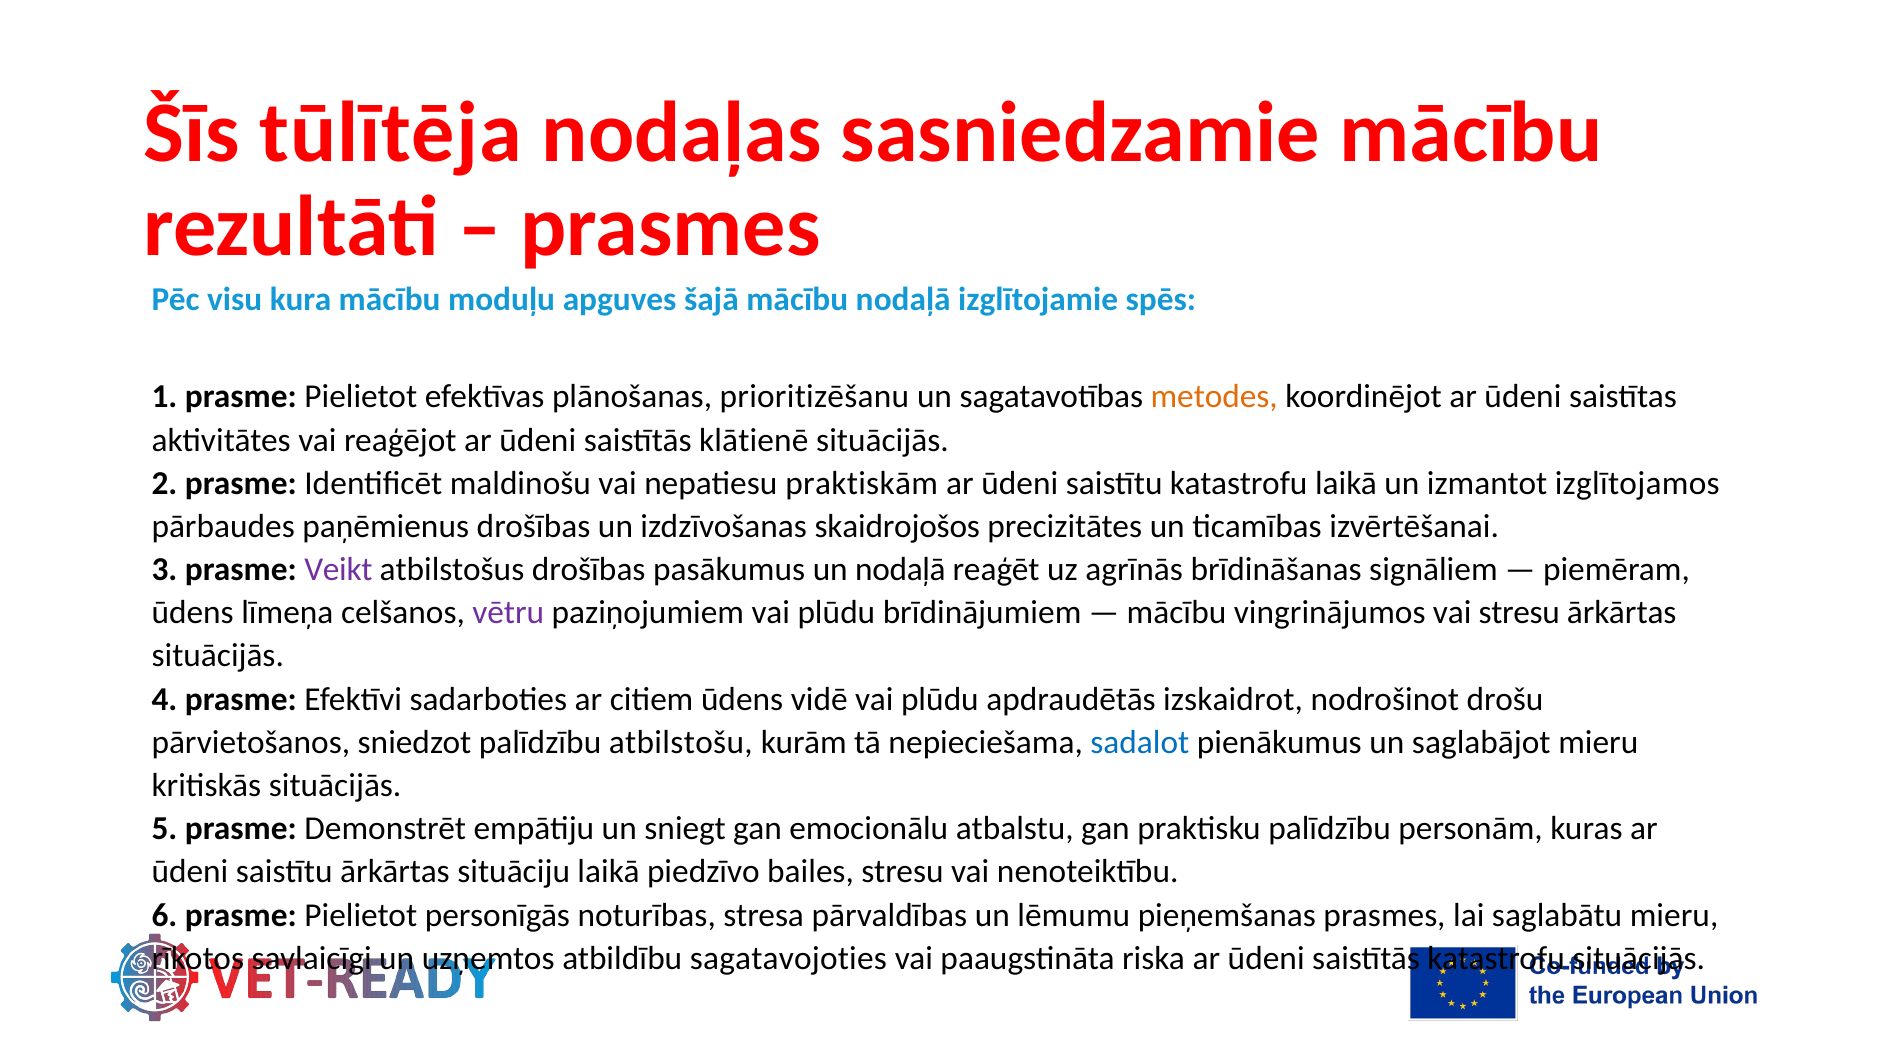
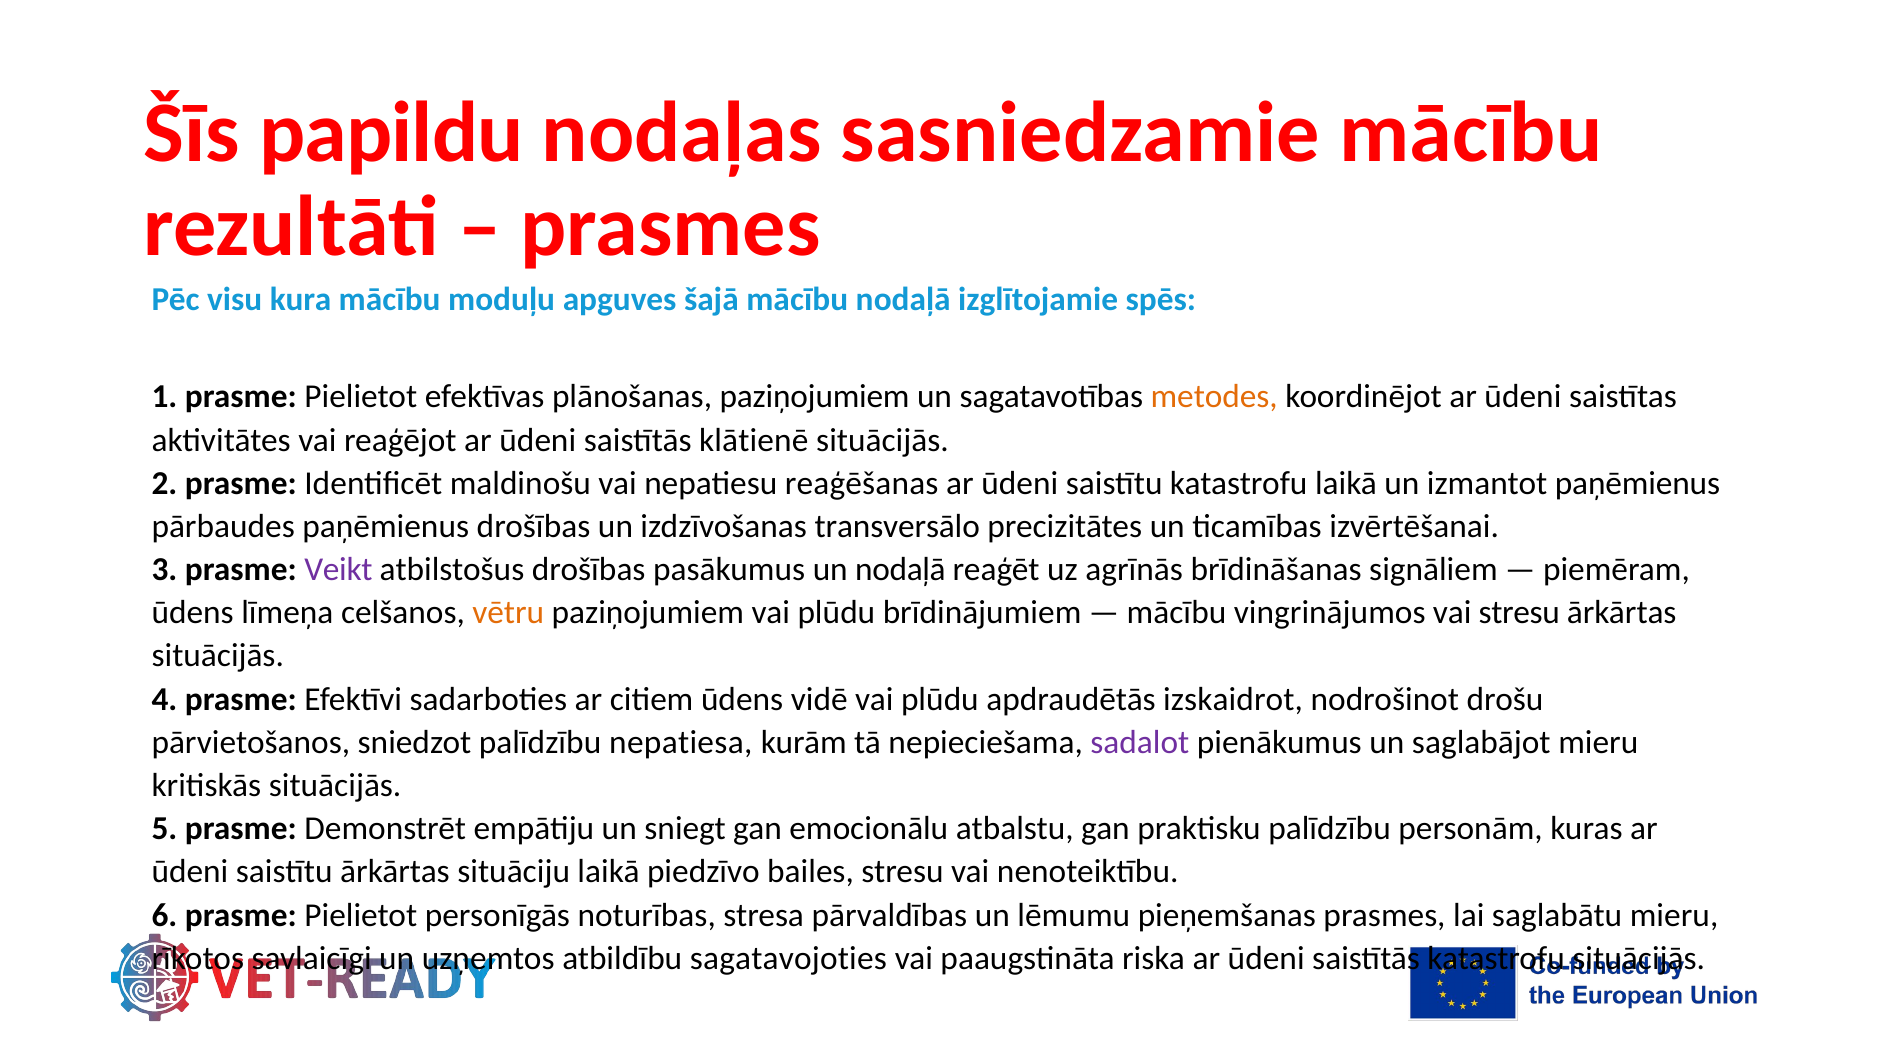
tūlītēja: tūlītēja -> papildu
plānošanas prioritizēšanu: prioritizēšanu -> paziņojumiem
praktiskām: praktiskām -> reaģēšanas
izmantot izglītojamos: izglītojamos -> paņēmienus
skaidrojošos: skaidrojošos -> transversālo
vētru colour: purple -> orange
atbilstošu: atbilstošu -> nepatiesa
sadalot colour: blue -> purple
